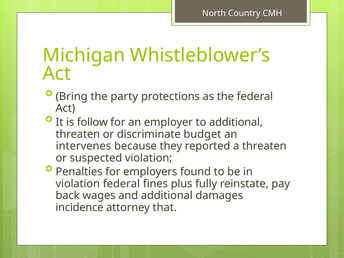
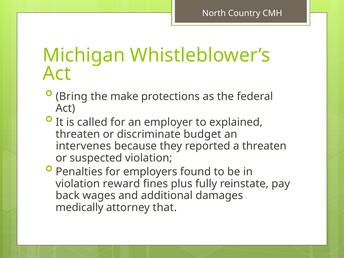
party: party -> make
follow: follow -> called
to additional: additional -> explained
violation federal: federal -> reward
incidence: incidence -> medically
